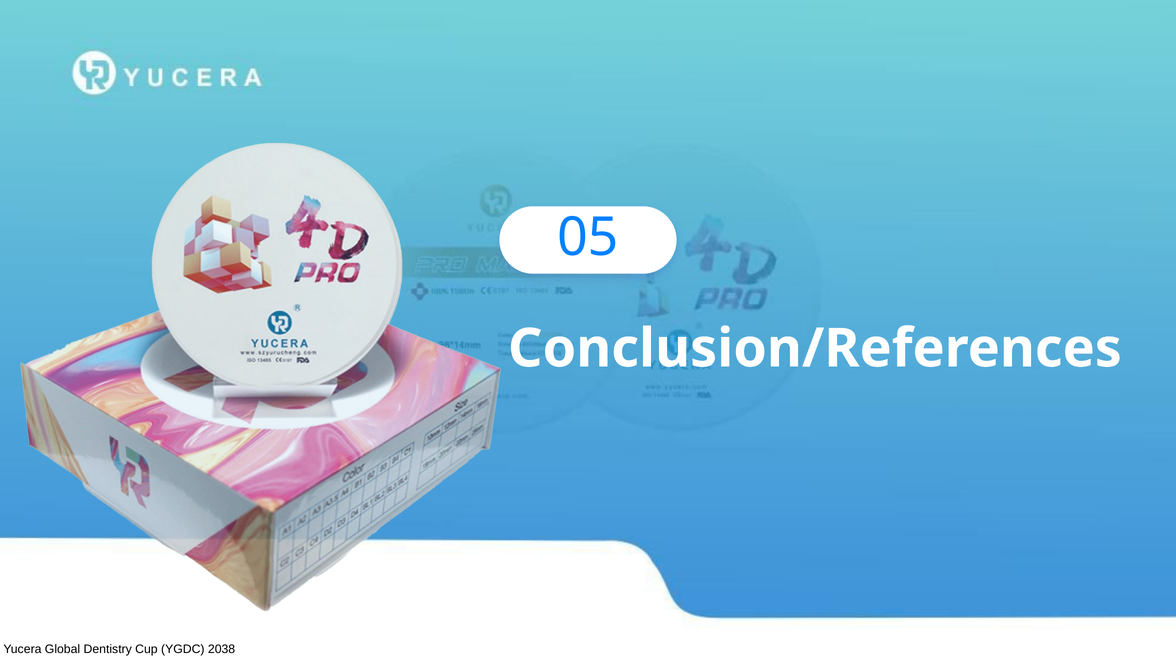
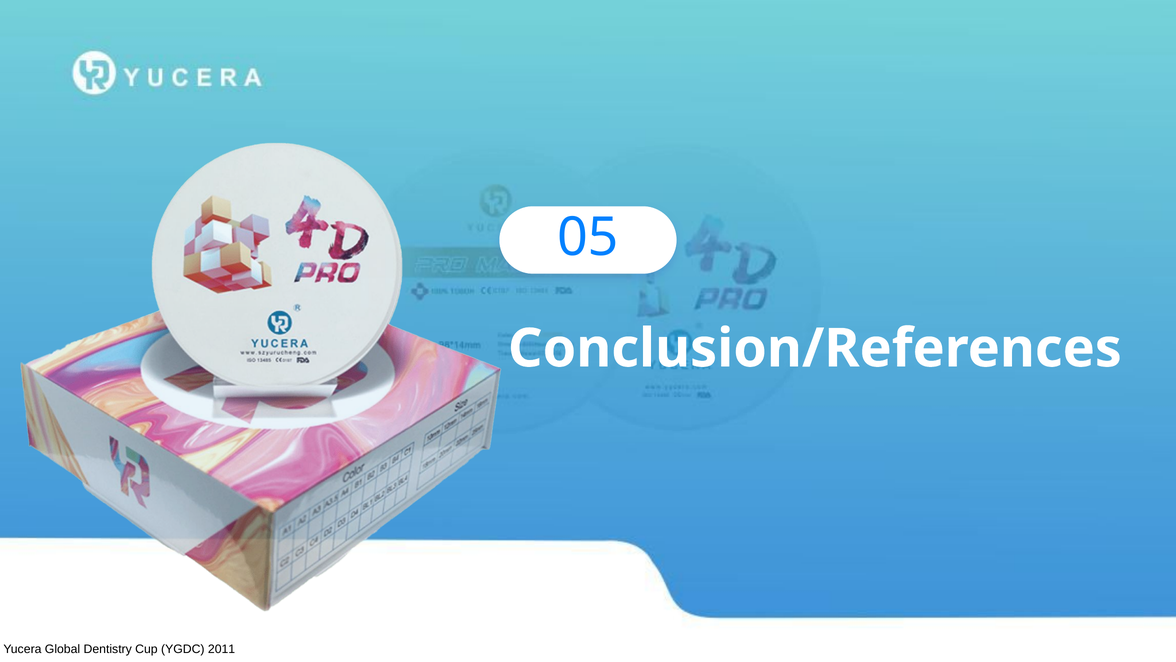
2038: 2038 -> 2011
